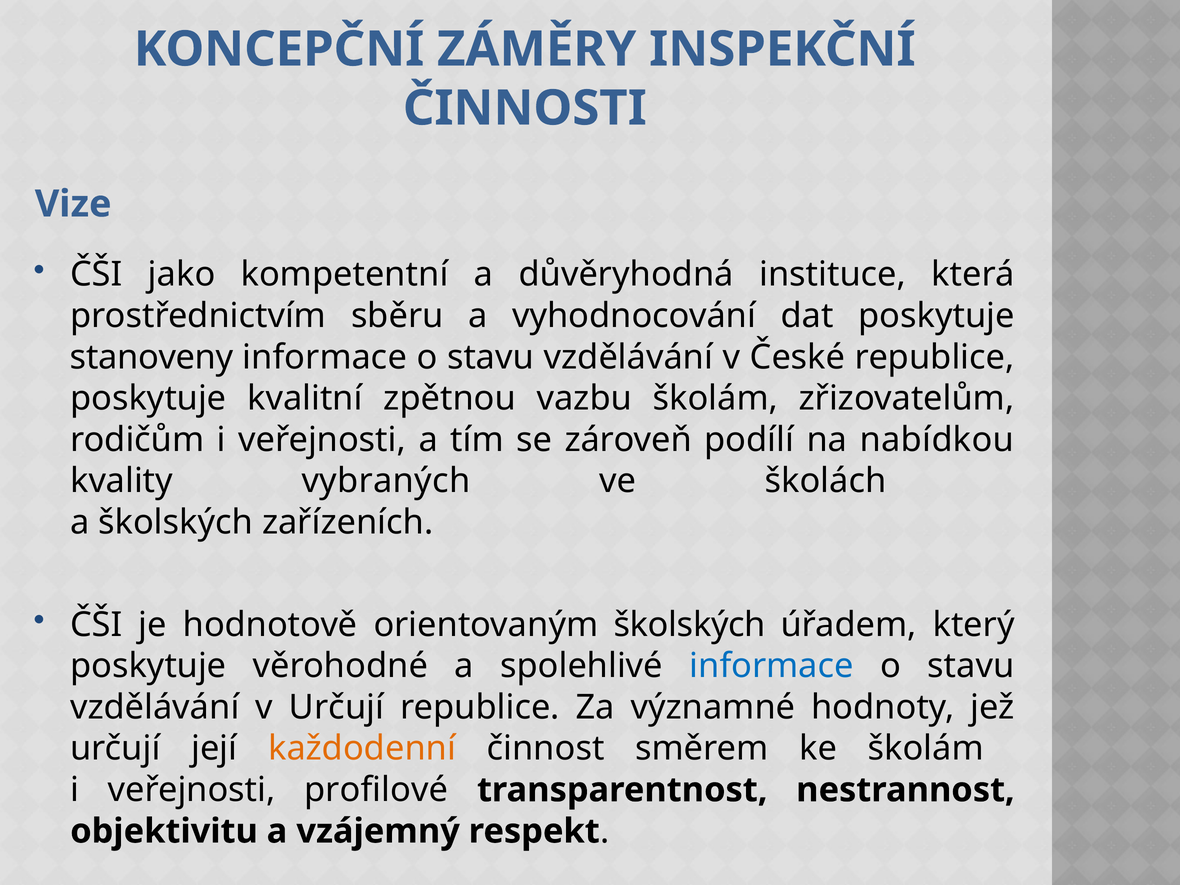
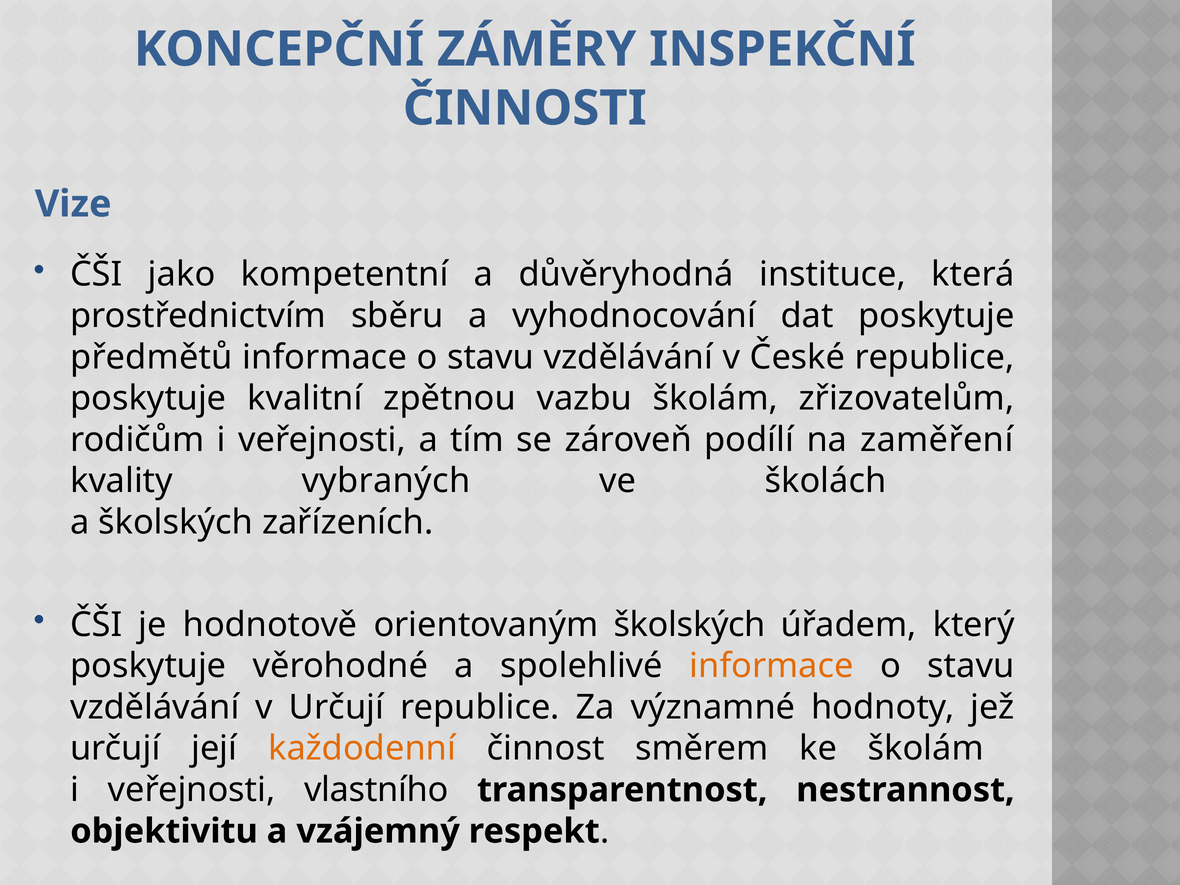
stanoveny: stanoveny -> předmětů
nabídkou: nabídkou -> zaměření
informace at (772, 666) colour: blue -> orange
profilové: profilové -> vlastního
